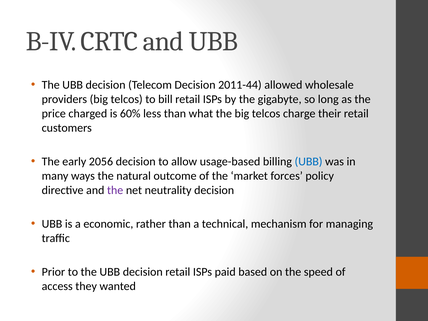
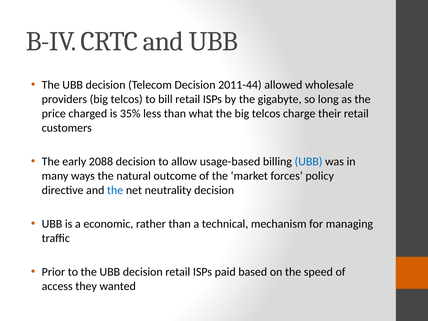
60%: 60% -> 35%
2056: 2056 -> 2088
the at (115, 190) colour: purple -> blue
